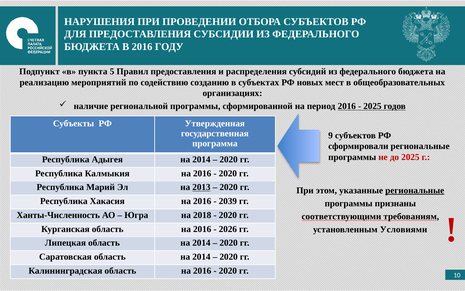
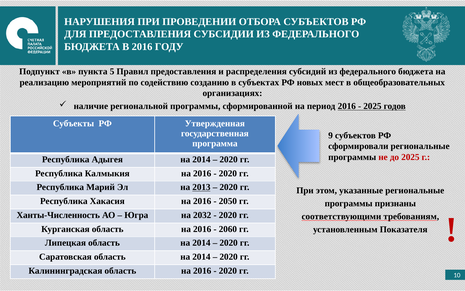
региональные at (415, 190) underline: present -> none
2039: 2039 -> 2050
2018: 2018 -> 2032
2026: 2026 -> 2060
Условиями: Условиями -> Показателя
